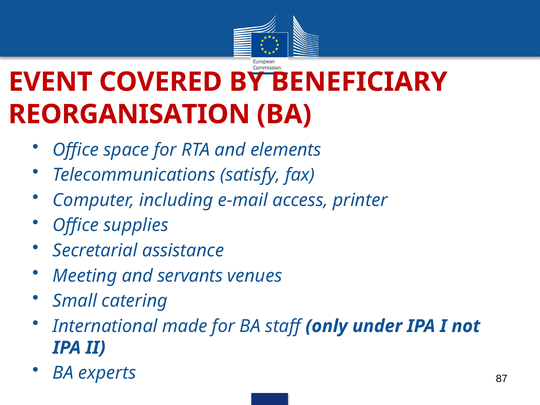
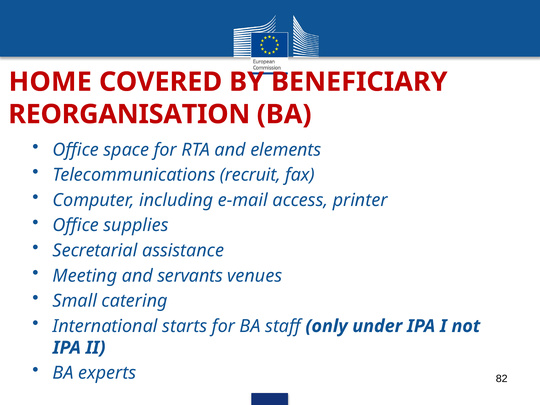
EVENT: EVENT -> HOME
satisfy: satisfy -> recruit
made: made -> starts
87: 87 -> 82
